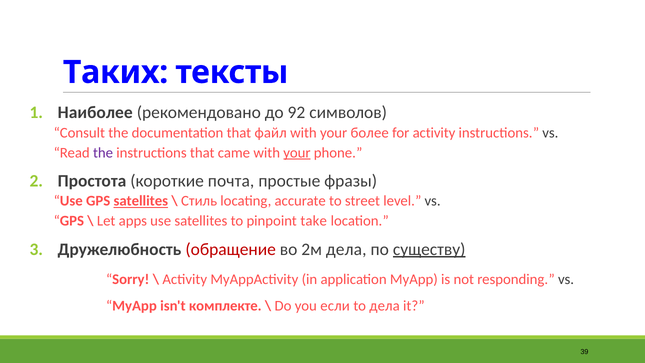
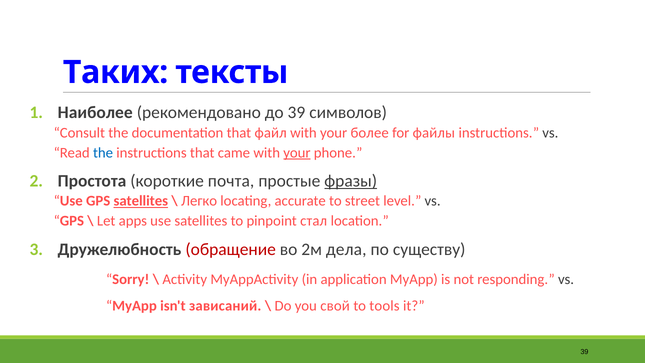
до 92: 92 -> 39
for activity: activity -> файлы
the at (103, 153) colour: purple -> blue
фразы underline: none -> present
Стиль: Стиль -> Легко
take: take -> стал
существу underline: present -> none
комплекте: комплекте -> зависаний
если: если -> свой
to дела: дела -> tools
